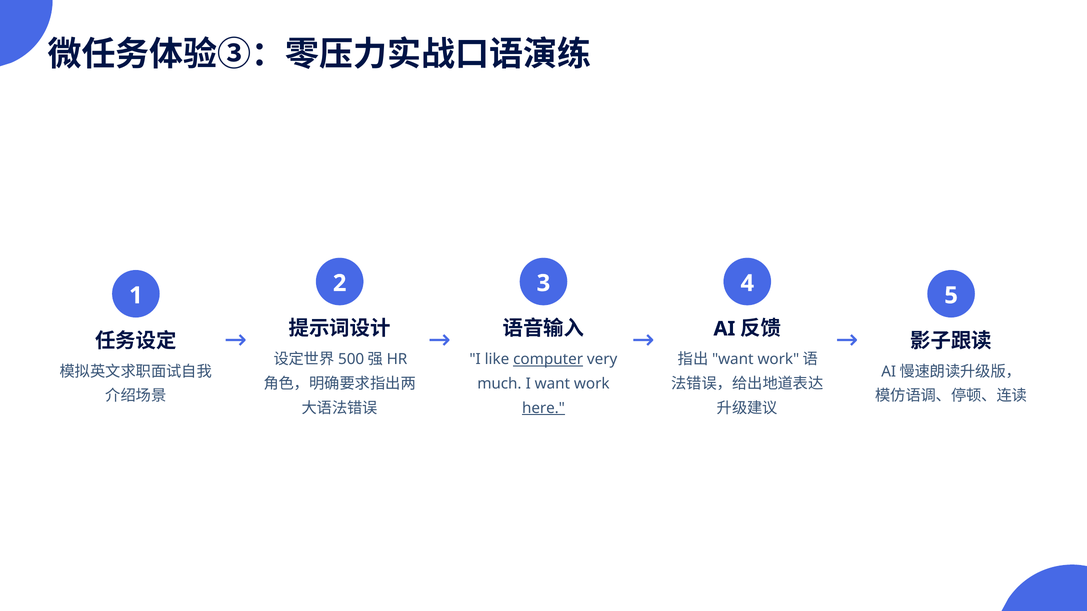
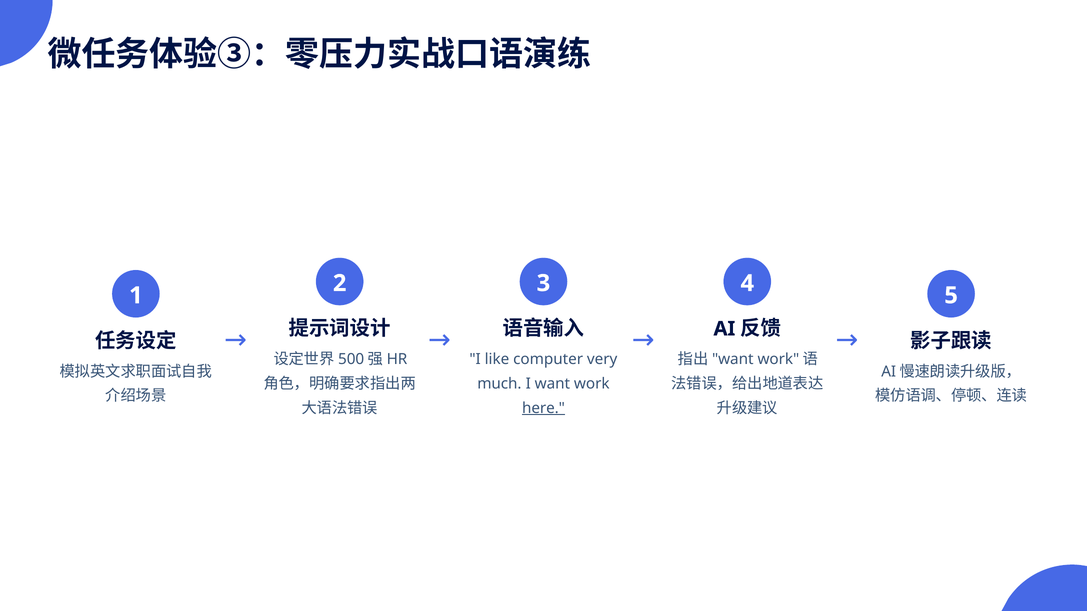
computer underline: present -> none
